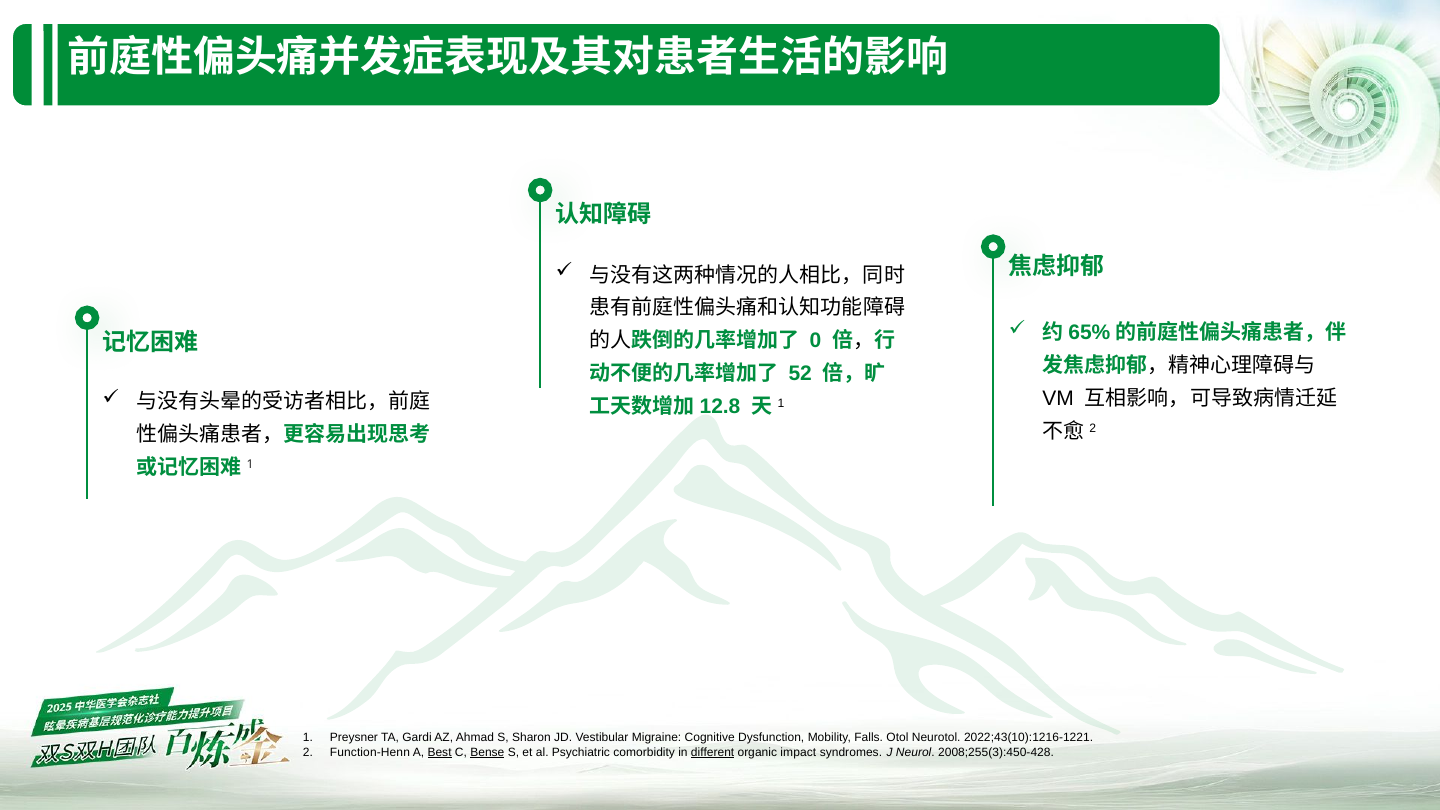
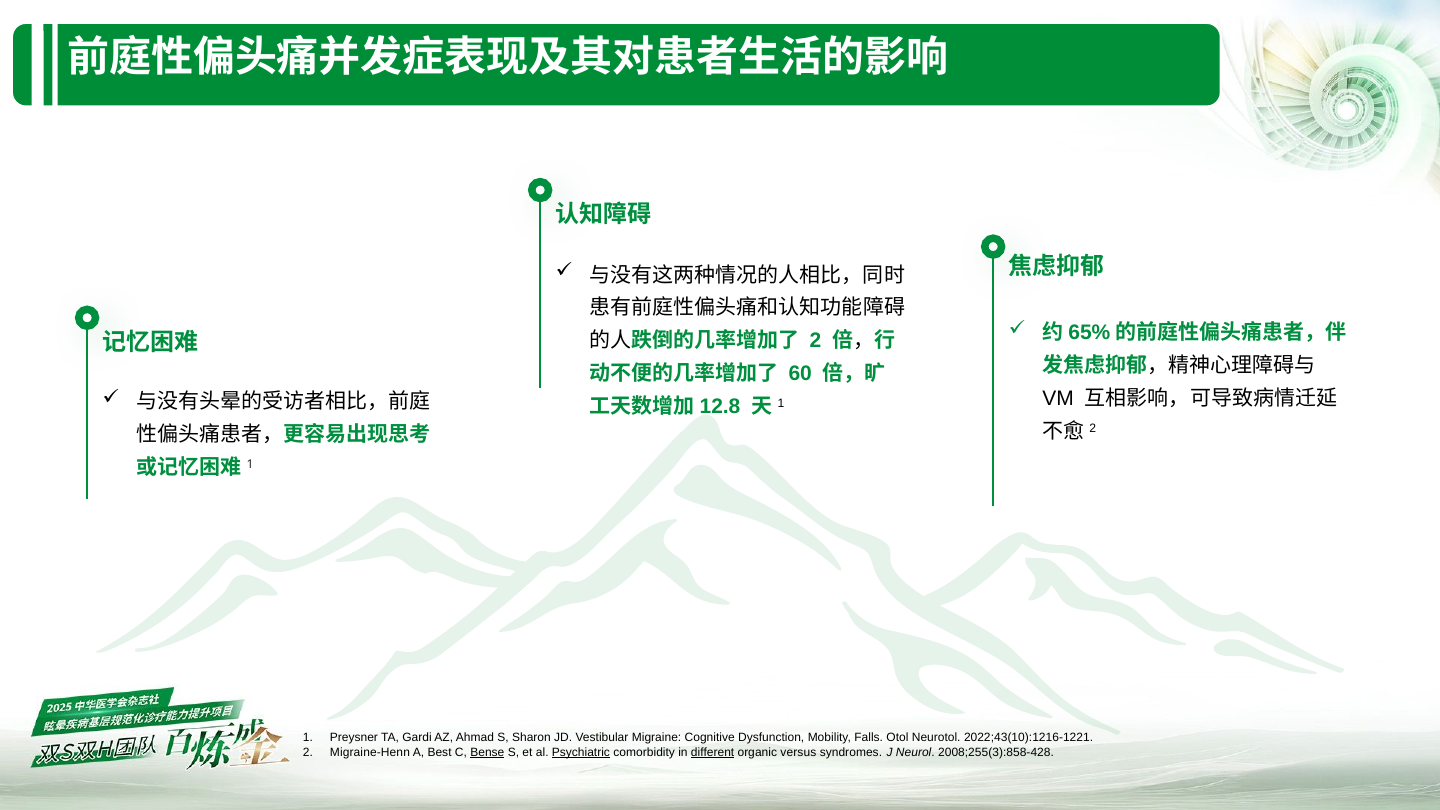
0 at (815, 341): 0 -> 2
52: 52 -> 60
Function-Henn: Function-Henn -> Migraine-Henn
Best underline: present -> none
Psychiatric underline: none -> present
impact: impact -> versus
2008;255(3):450-428: 2008;255(3):450-428 -> 2008;255(3):858-428
